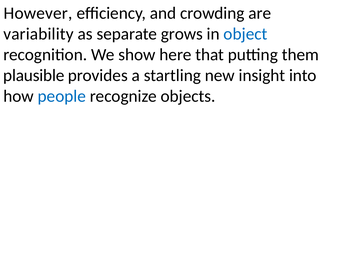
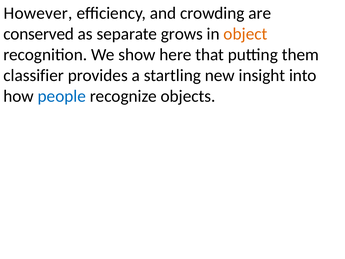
variability: variability -> conserved
object colour: blue -> orange
plausible: plausible -> classifier
